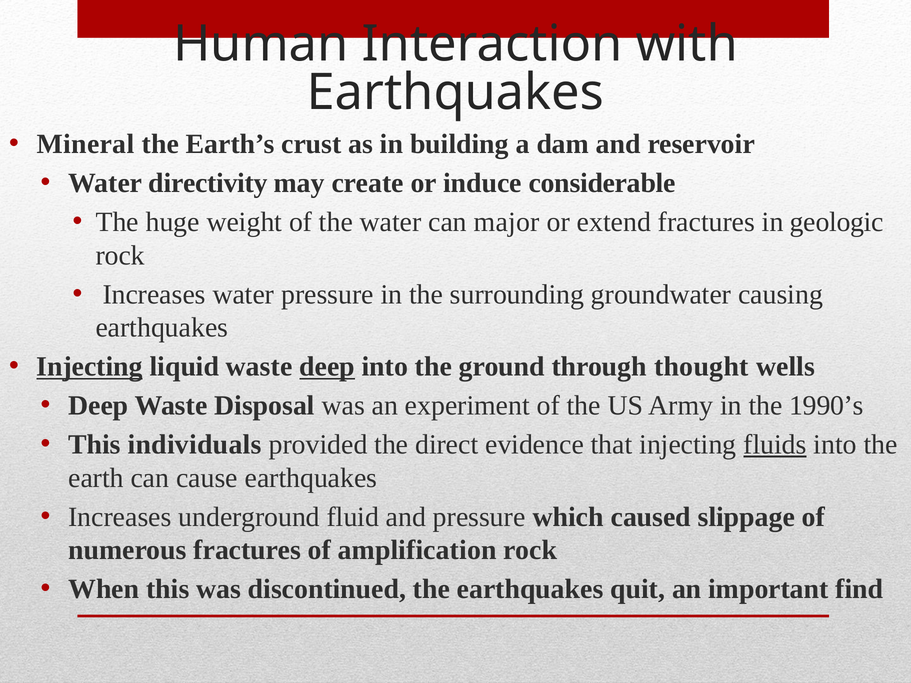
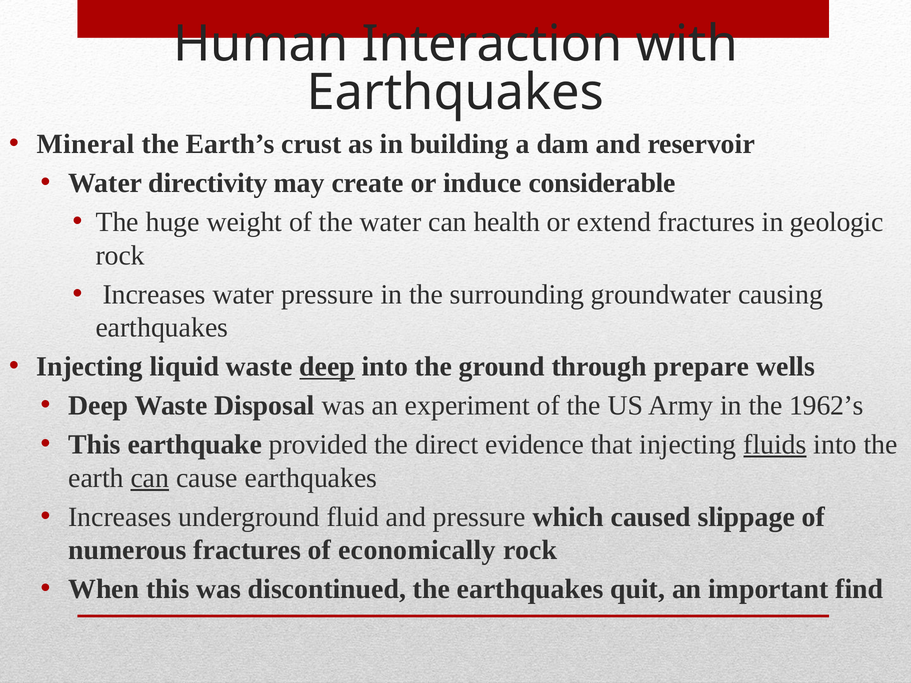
major: major -> health
Injecting at (90, 367) underline: present -> none
thought: thought -> prepare
1990’s: 1990’s -> 1962’s
individuals: individuals -> earthquake
can at (150, 478) underline: none -> present
amplification: amplification -> economically
